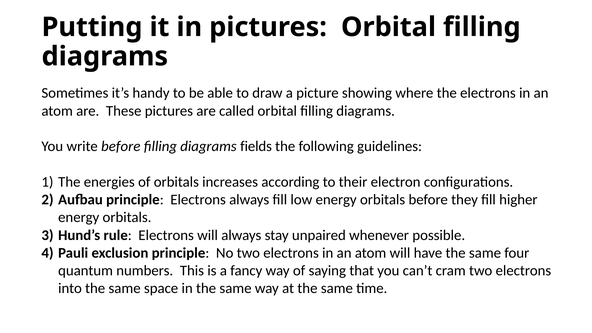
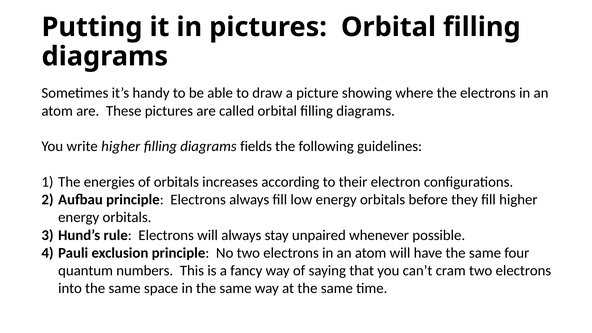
write before: before -> higher
